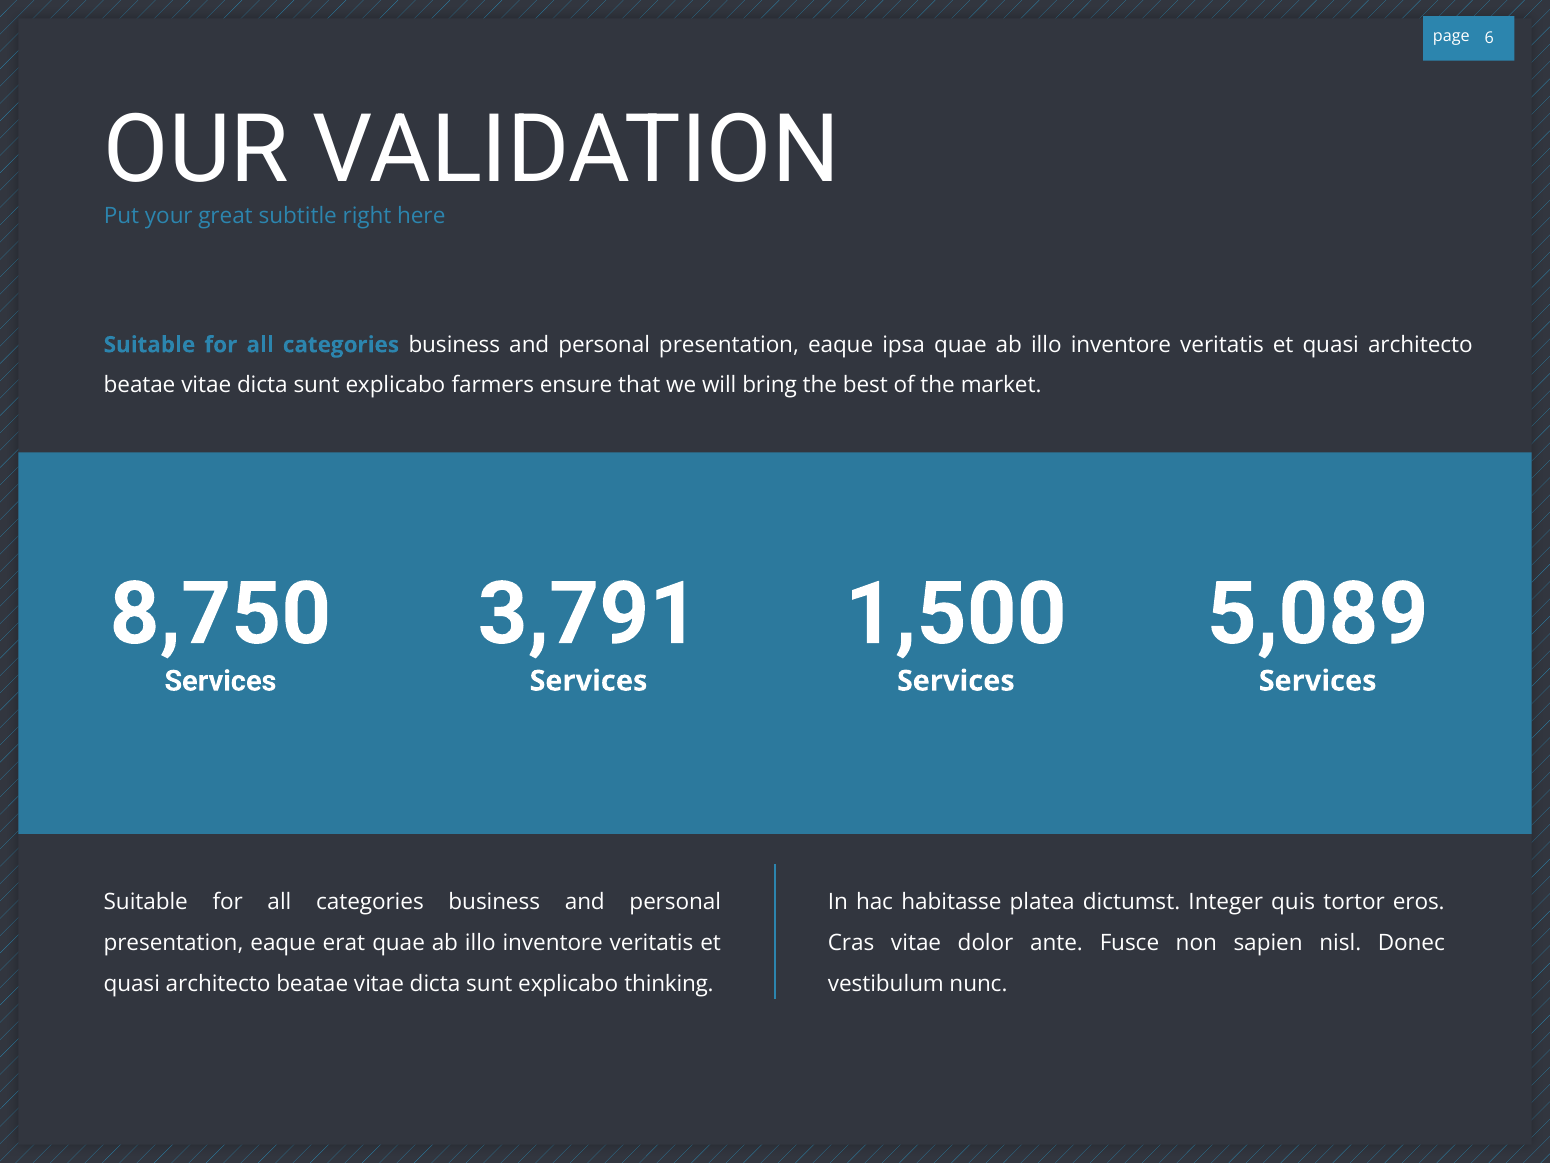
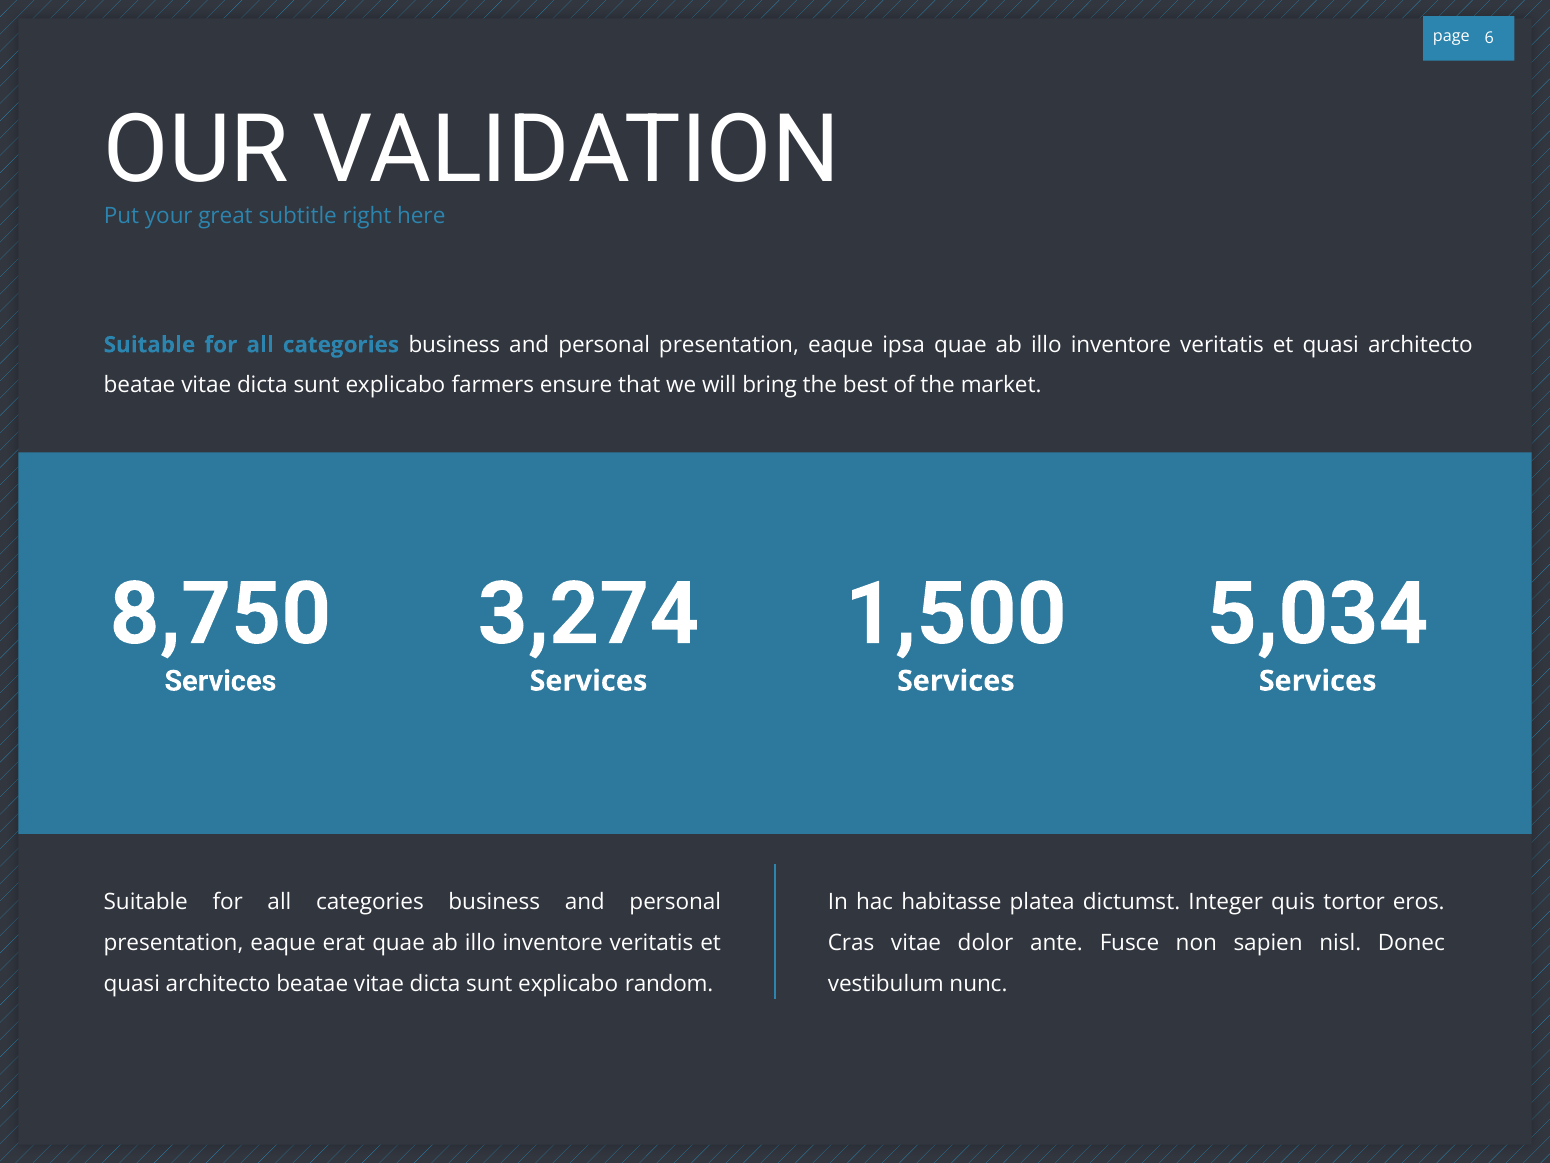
3,791: 3,791 -> 3,274
5,089: 5,089 -> 5,034
thinking: thinking -> random
